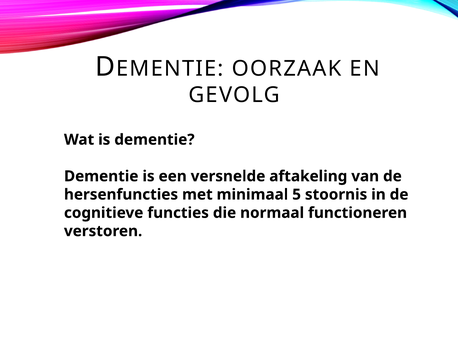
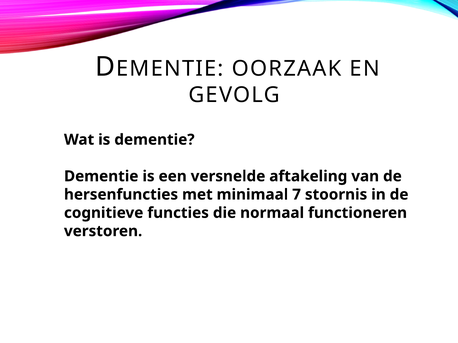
5: 5 -> 7
